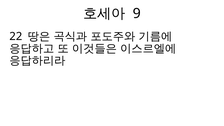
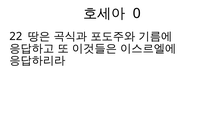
9: 9 -> 0
